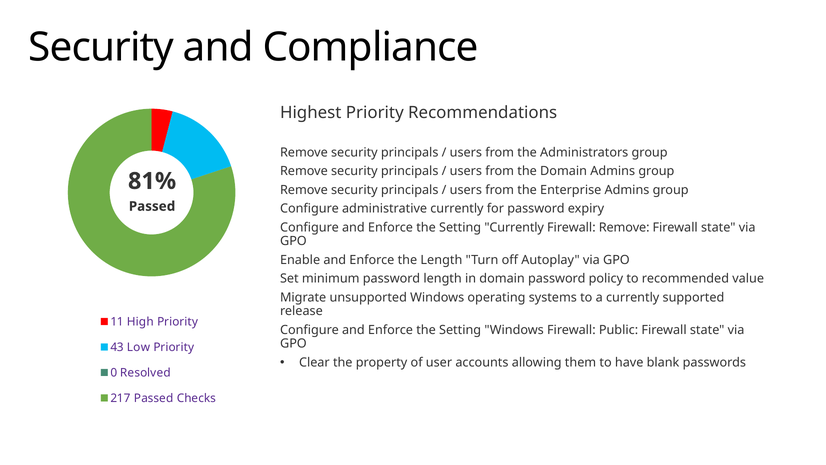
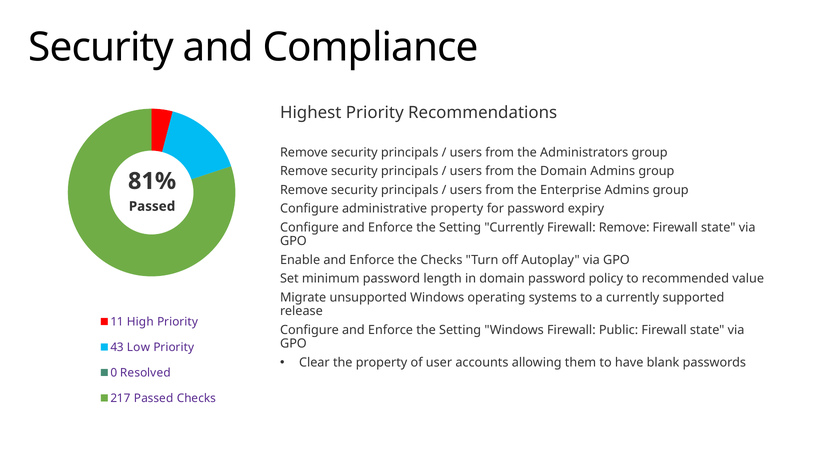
administrative currently: currently -> property
the Length: Length -> Checks
